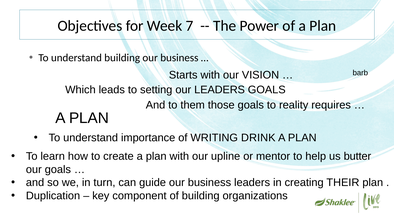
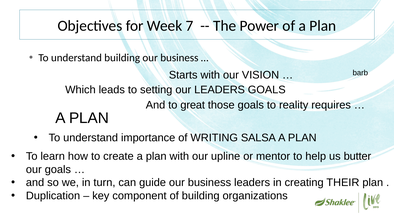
them: them -> great
DRINK: DRINK -> SALSA
